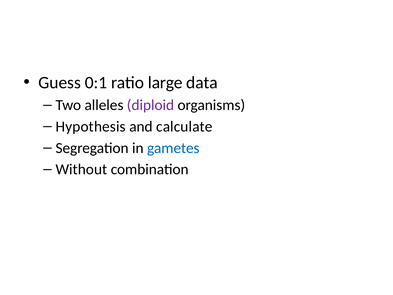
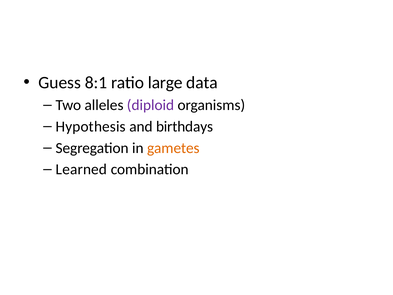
0:1: 0:1 -> 8:1
calculate: calculate -> birthdays
gametes colour: blue -> orange
Without: Without -> Learned
